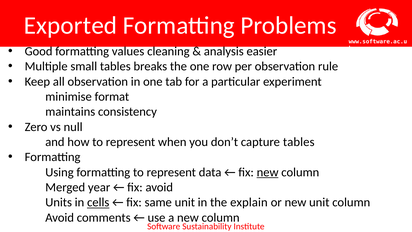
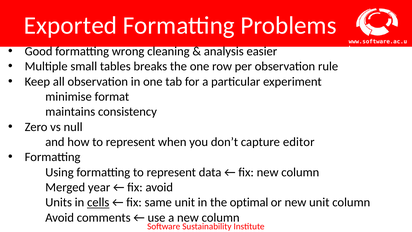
values: values -> wrong
capture tables: tables -> editor
new at (268, 172) underline: present -> none
explain: explain -> optimal
